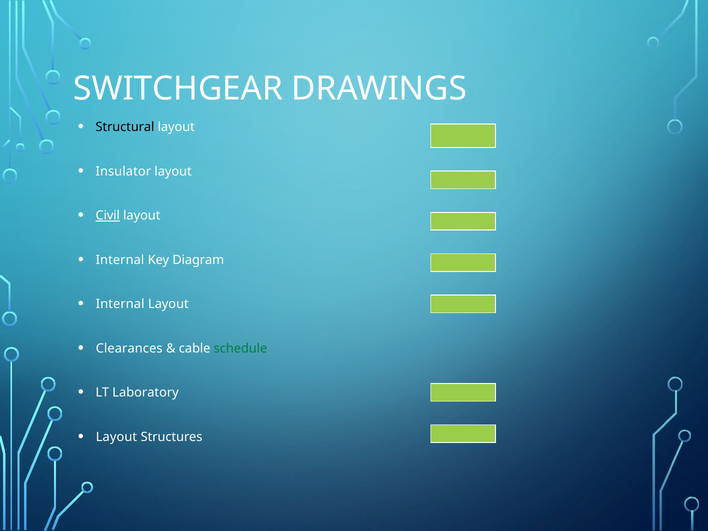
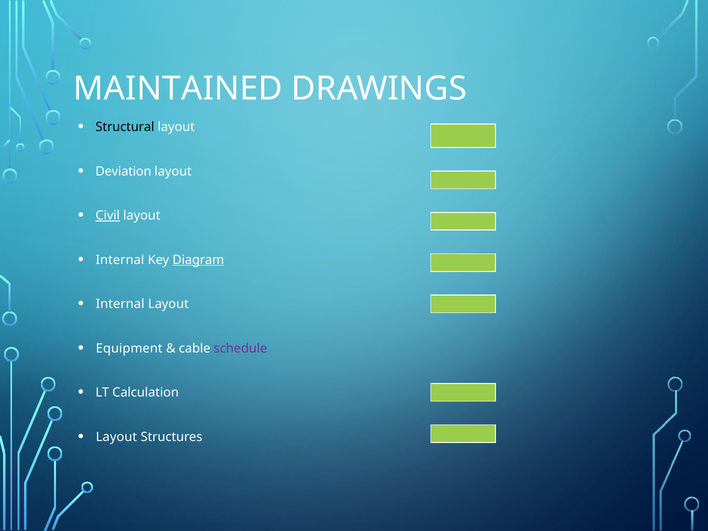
SWITCHGEAR: SWITCHGEAR -> MAINTAINED
Insulator: Insulator -> Deviation
Diagram underline: none -> present
Clearances: Clearances -> Equipment
schedule colour: green -> purple
Laboratory: Laboratory -> Calculation
